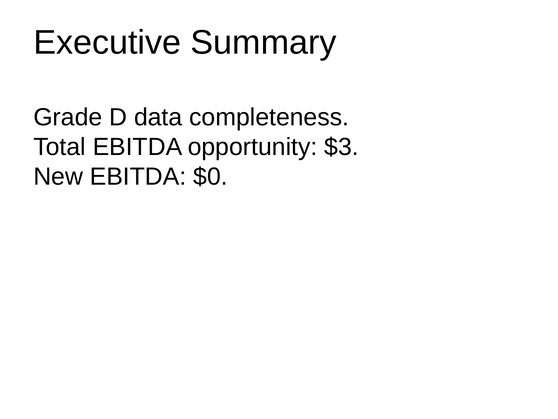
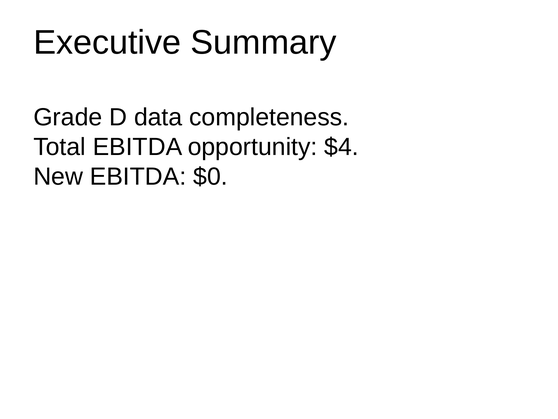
$3: $3 -> $4
